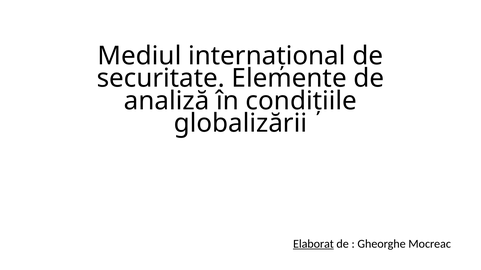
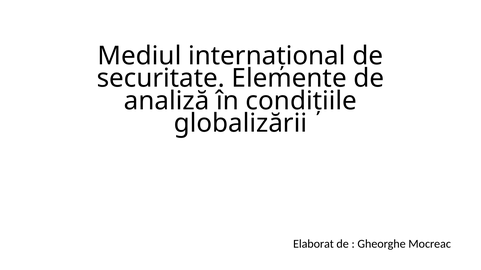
Elaborat underline: present -> none
